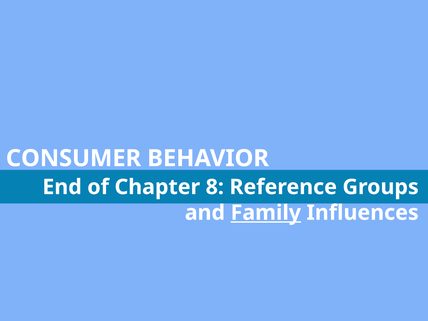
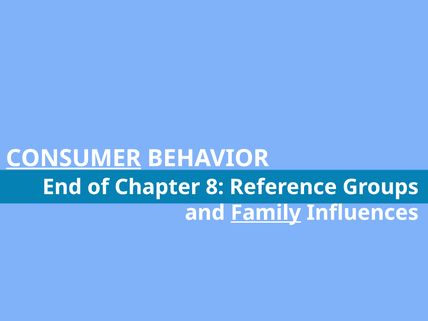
CONSUMER underline: none -> present
